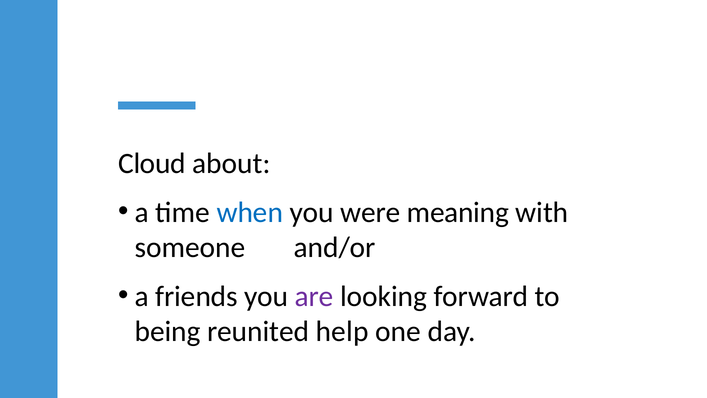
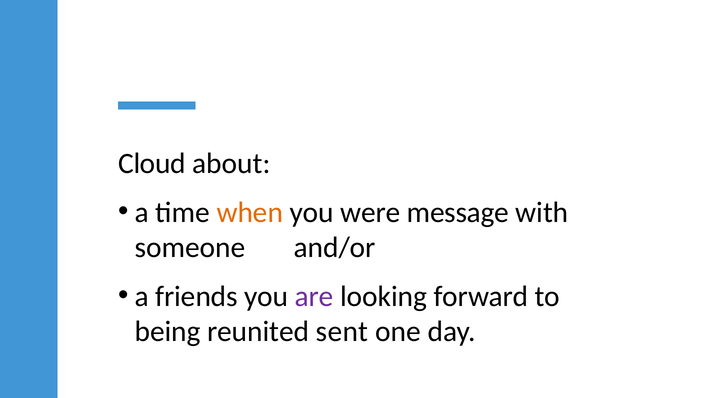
when colour: blue -> orange
meaning: meaning -> message
help: help -> sent
